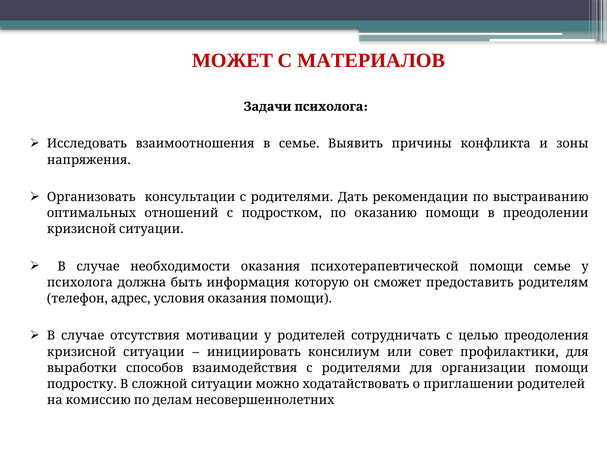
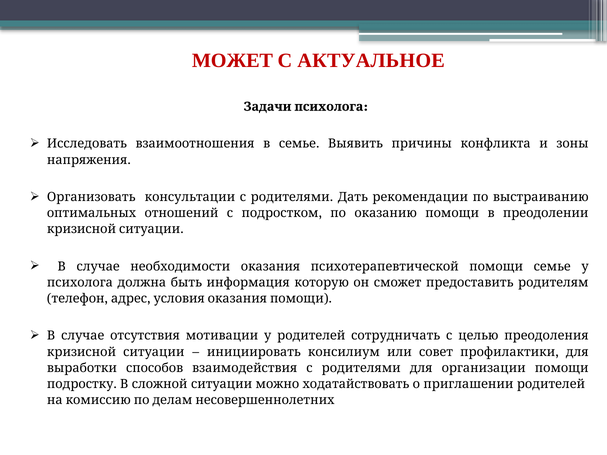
МАТЕРИАЛОВ: МАТЕРИАЛОВ -> АКТУАЛЬНОЕ
